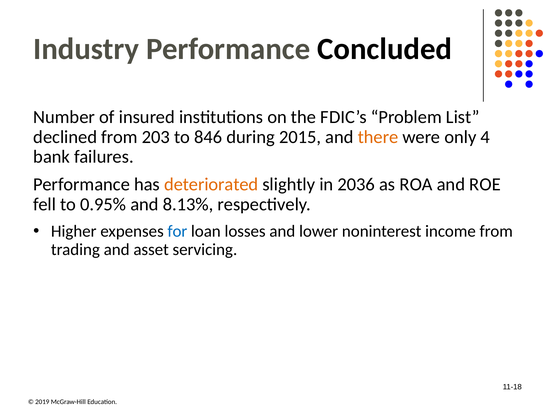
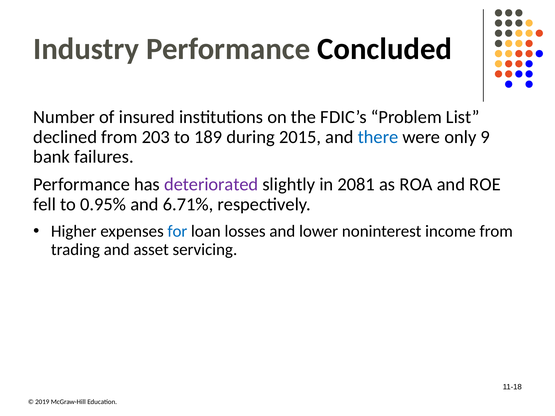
846: 846 -> 189
there colour: orange -> blue
4: 4 -> 9
deteriorated colour: orange -> purple
2036: 2036 -> 2081
8.13%: 8.13% -> 6.71%
